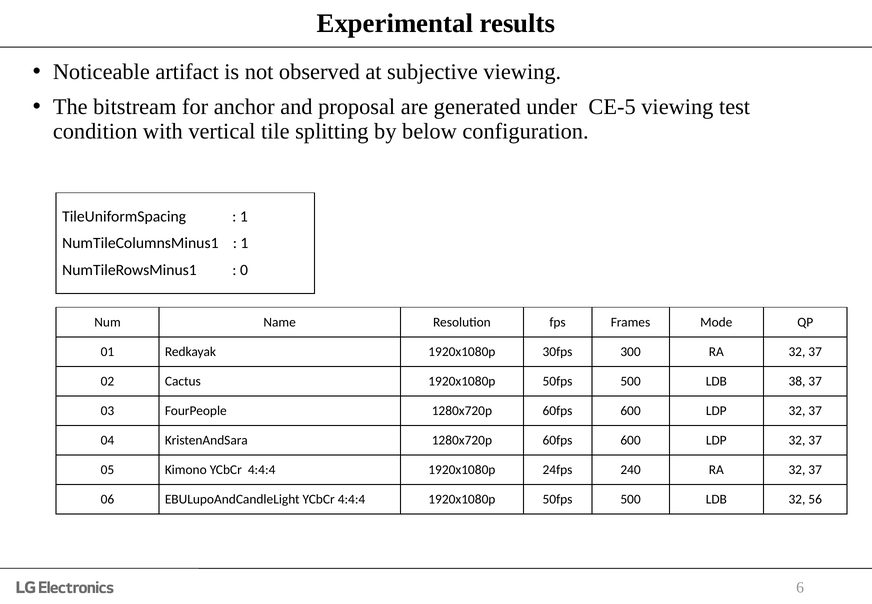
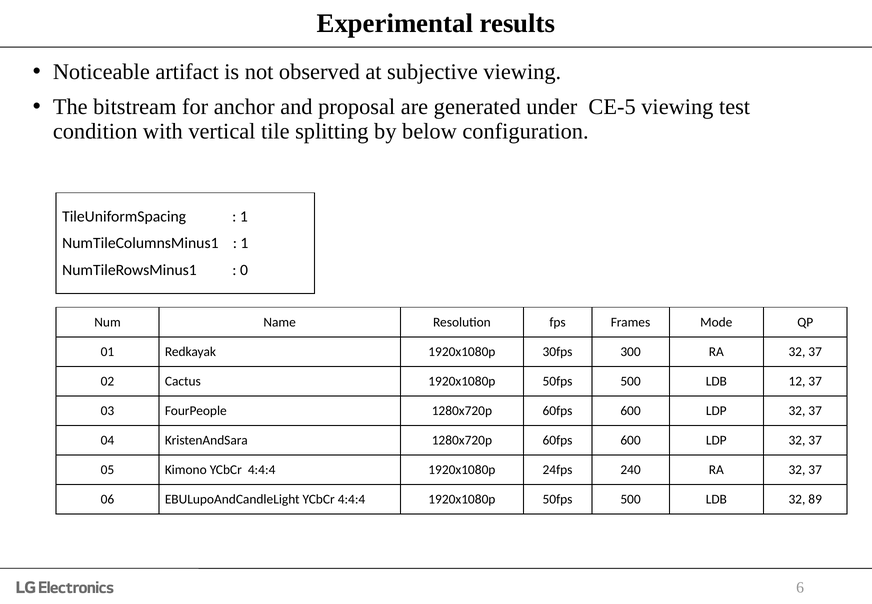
38: 38 -> 12
56: 56 -> 89
